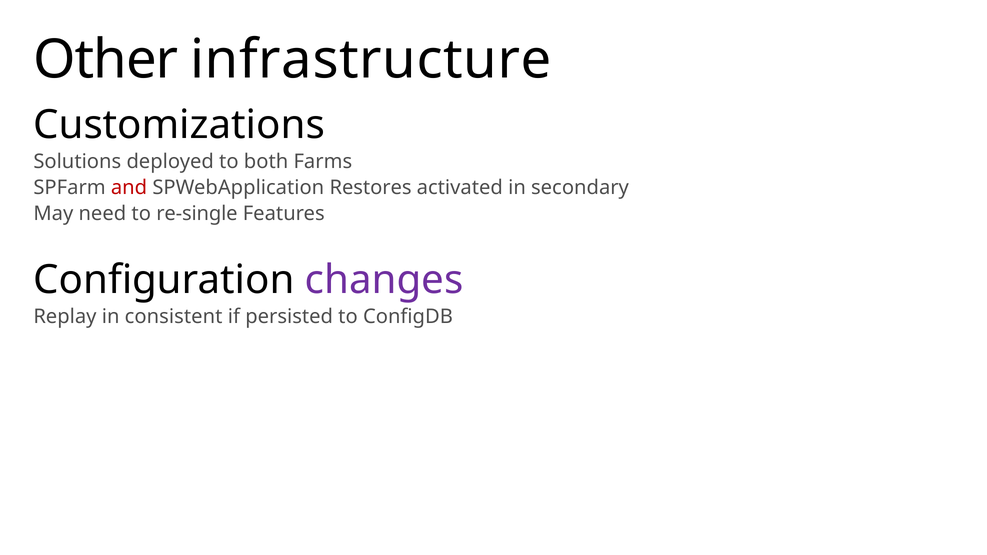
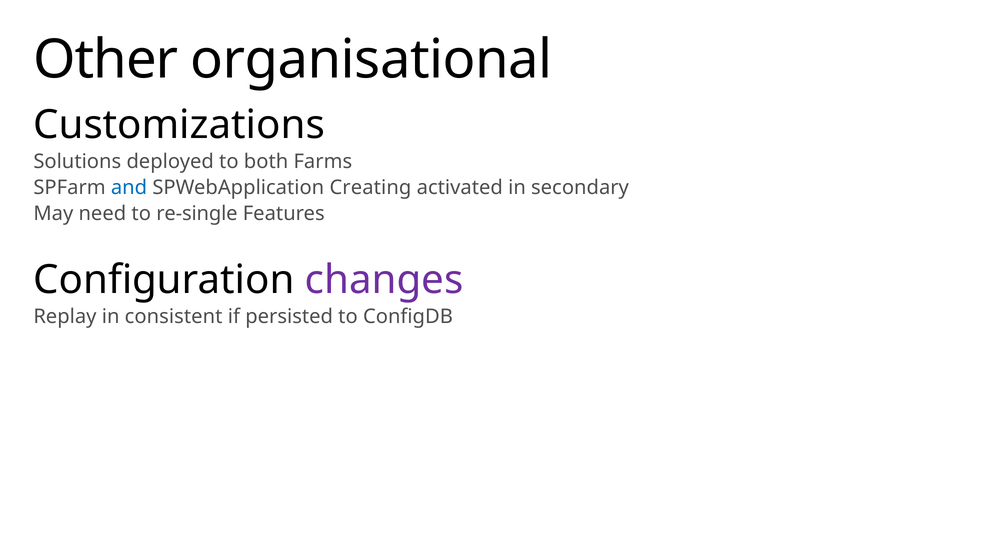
infrastructure: infrastructure -> organisational
and colour: red -> blue
Restores: Restores -> Creating
